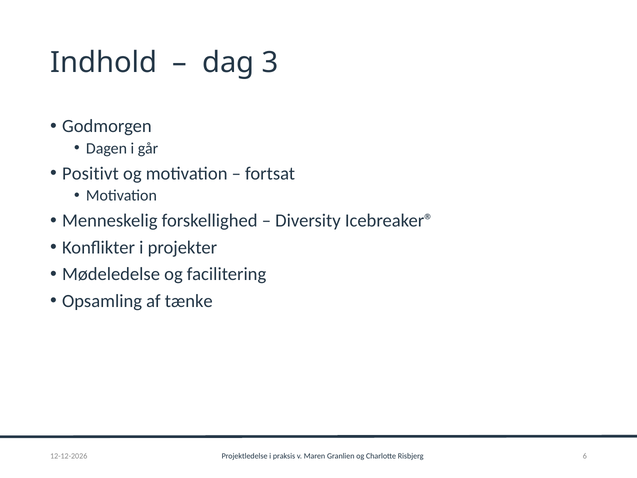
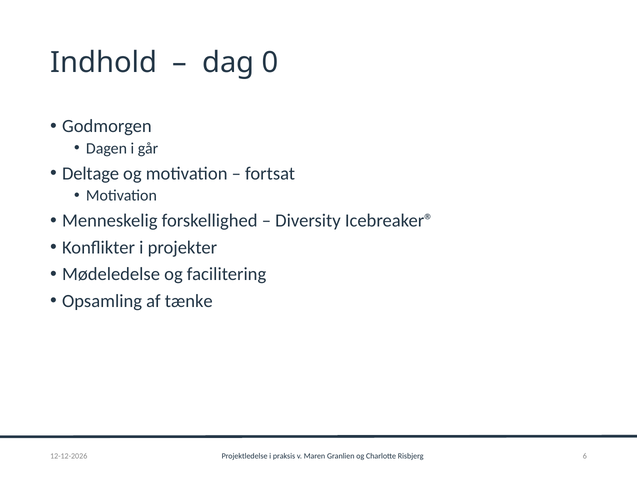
3: 3 -> 0
Positivt: Positivt -> Deltage
